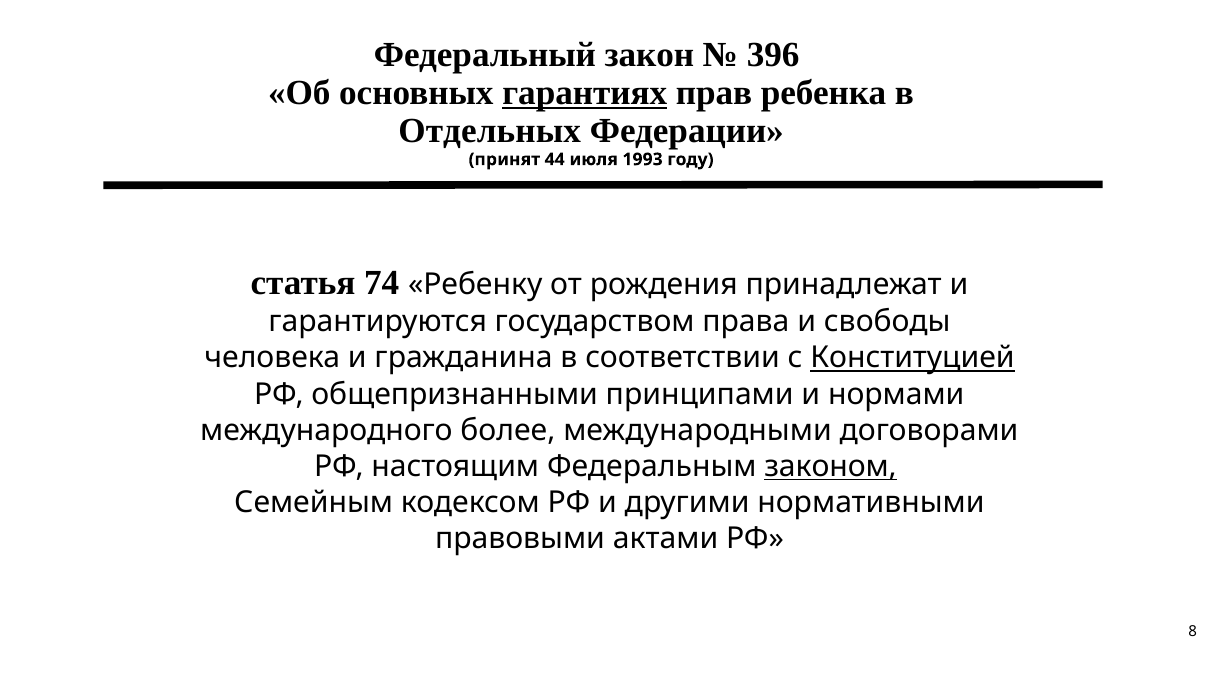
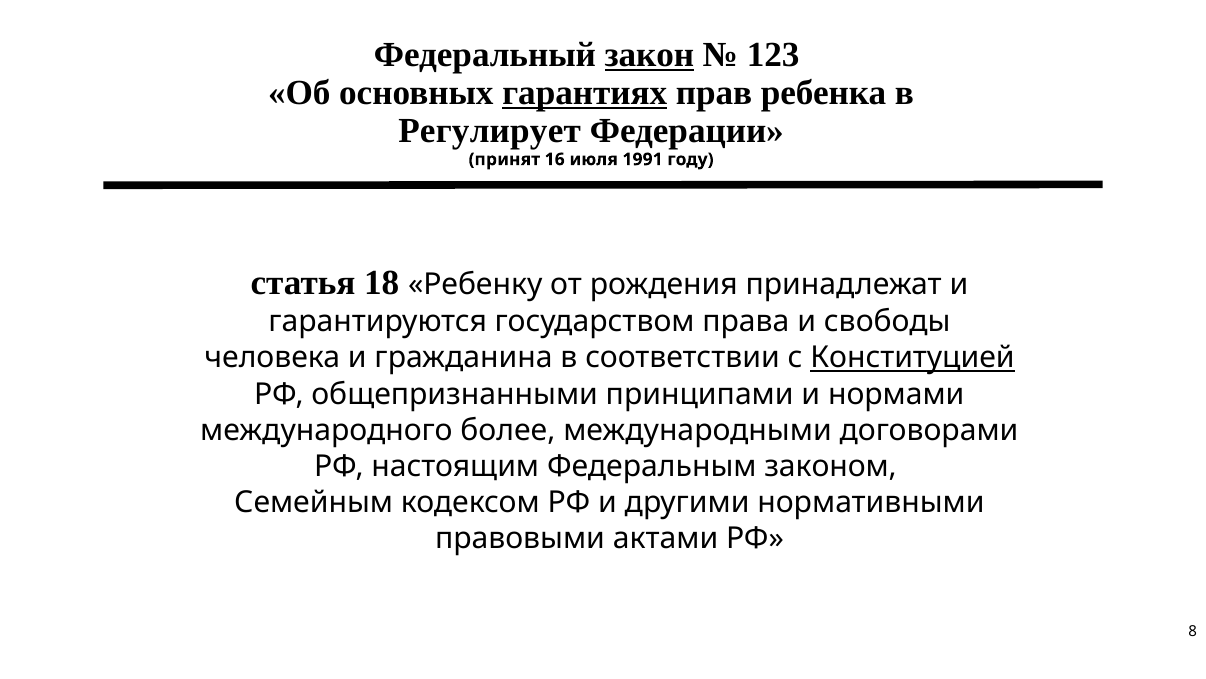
закон underline: none -> present
396: 396 -> 123
Отдельных: Отдельных -> Регулирует
44: 44 -> 16
1993: 1993 -> 1991
74: 74 -> 18
законом underline: present -> none
